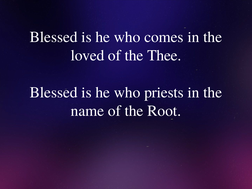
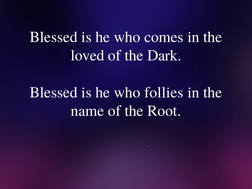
Thee: Thee -> Dark
priests: priests -> follies
